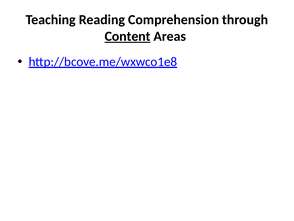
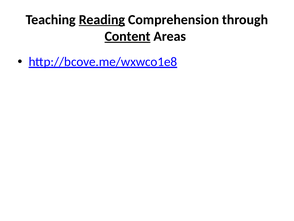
Reading underline: none -> present
